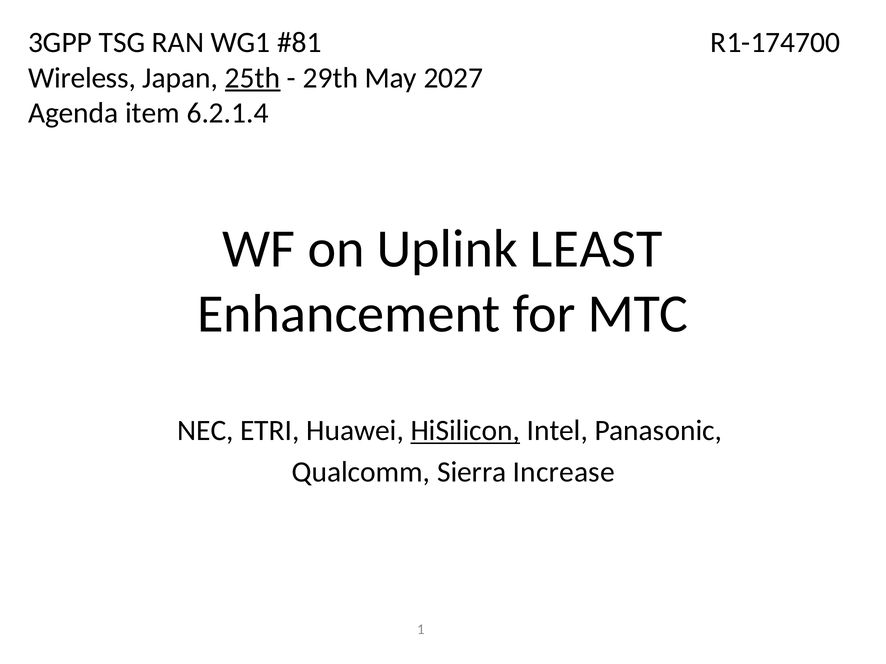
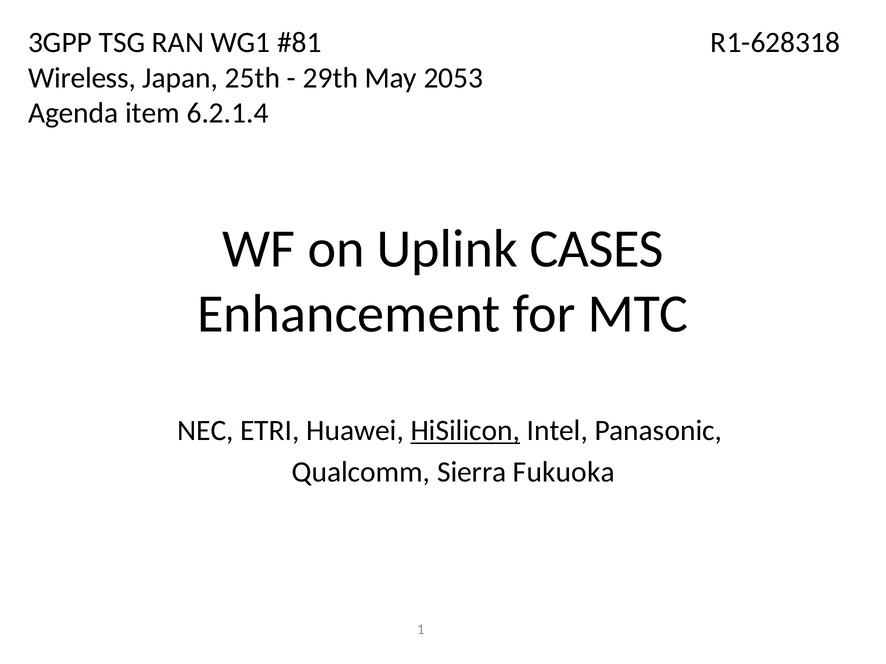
R1-174700: R1-174700 -> R1-628318
25th underline: present -> none
2027: 2027 -> 2053
LEAST: LEAST -> CASES
Increase: Increase -> Fukuoka
